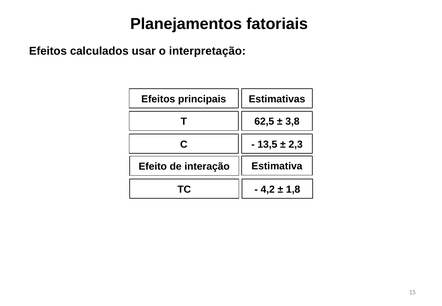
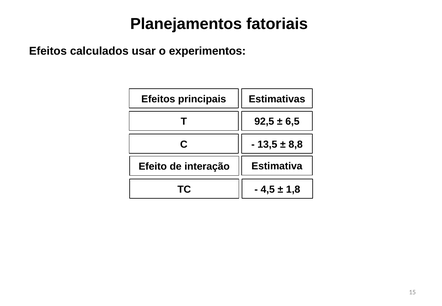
interpretação: interpretação -> experimentos
62,5: 62,5 -> 92,5
3,8: 3,8 -> 6,5
2,3: 2,3 -> 8,8
4,2: 4,2 -> 4,5
